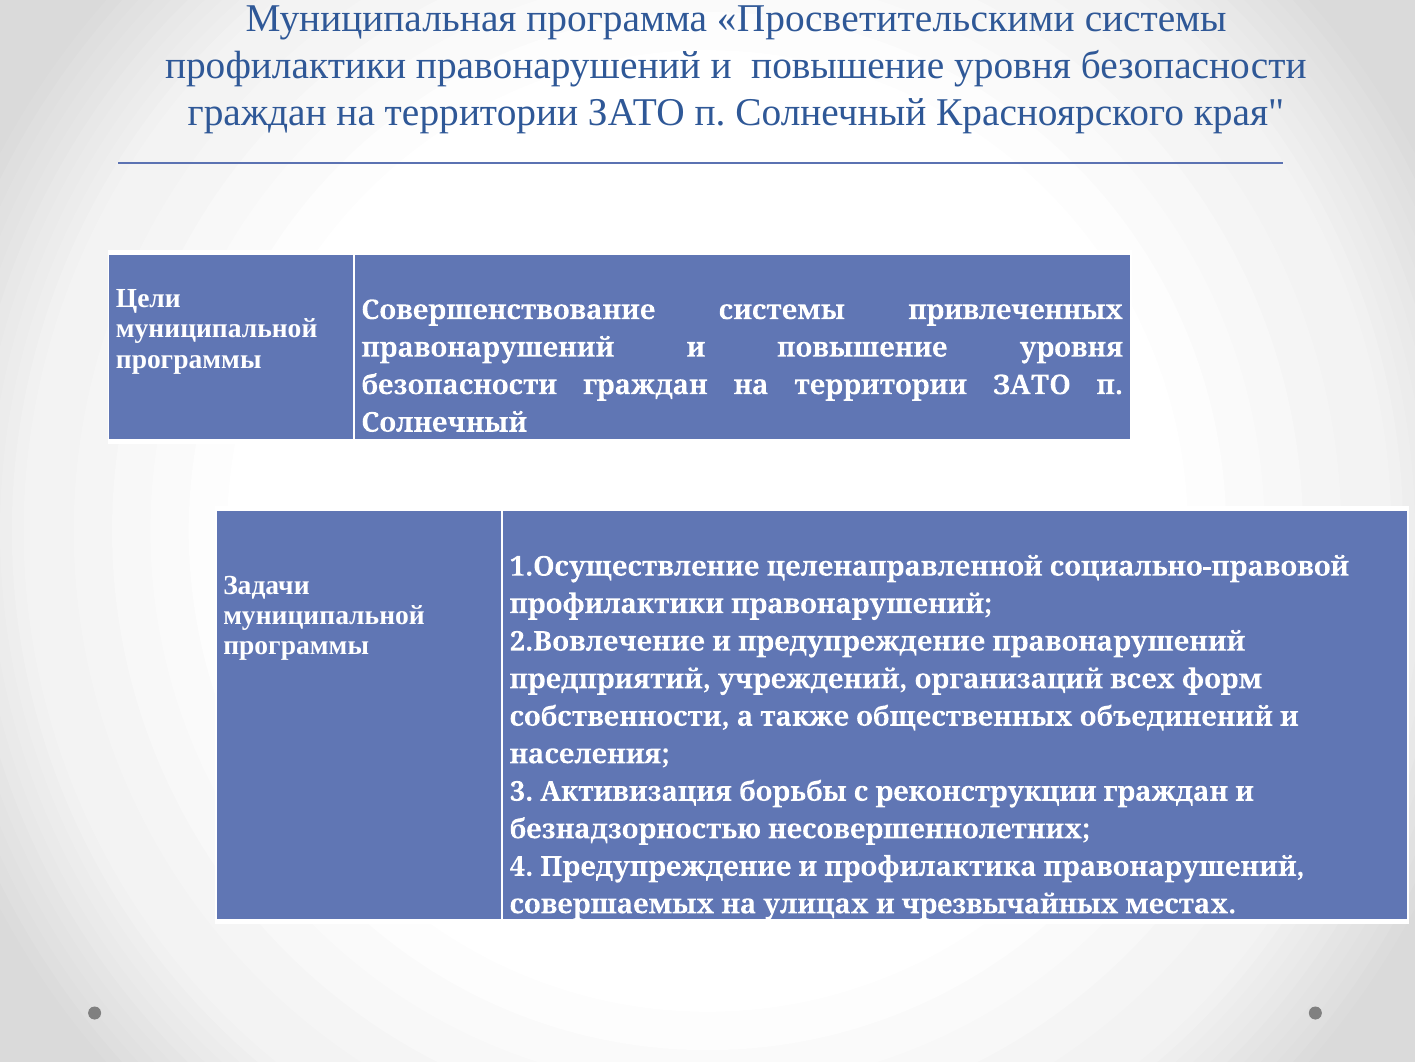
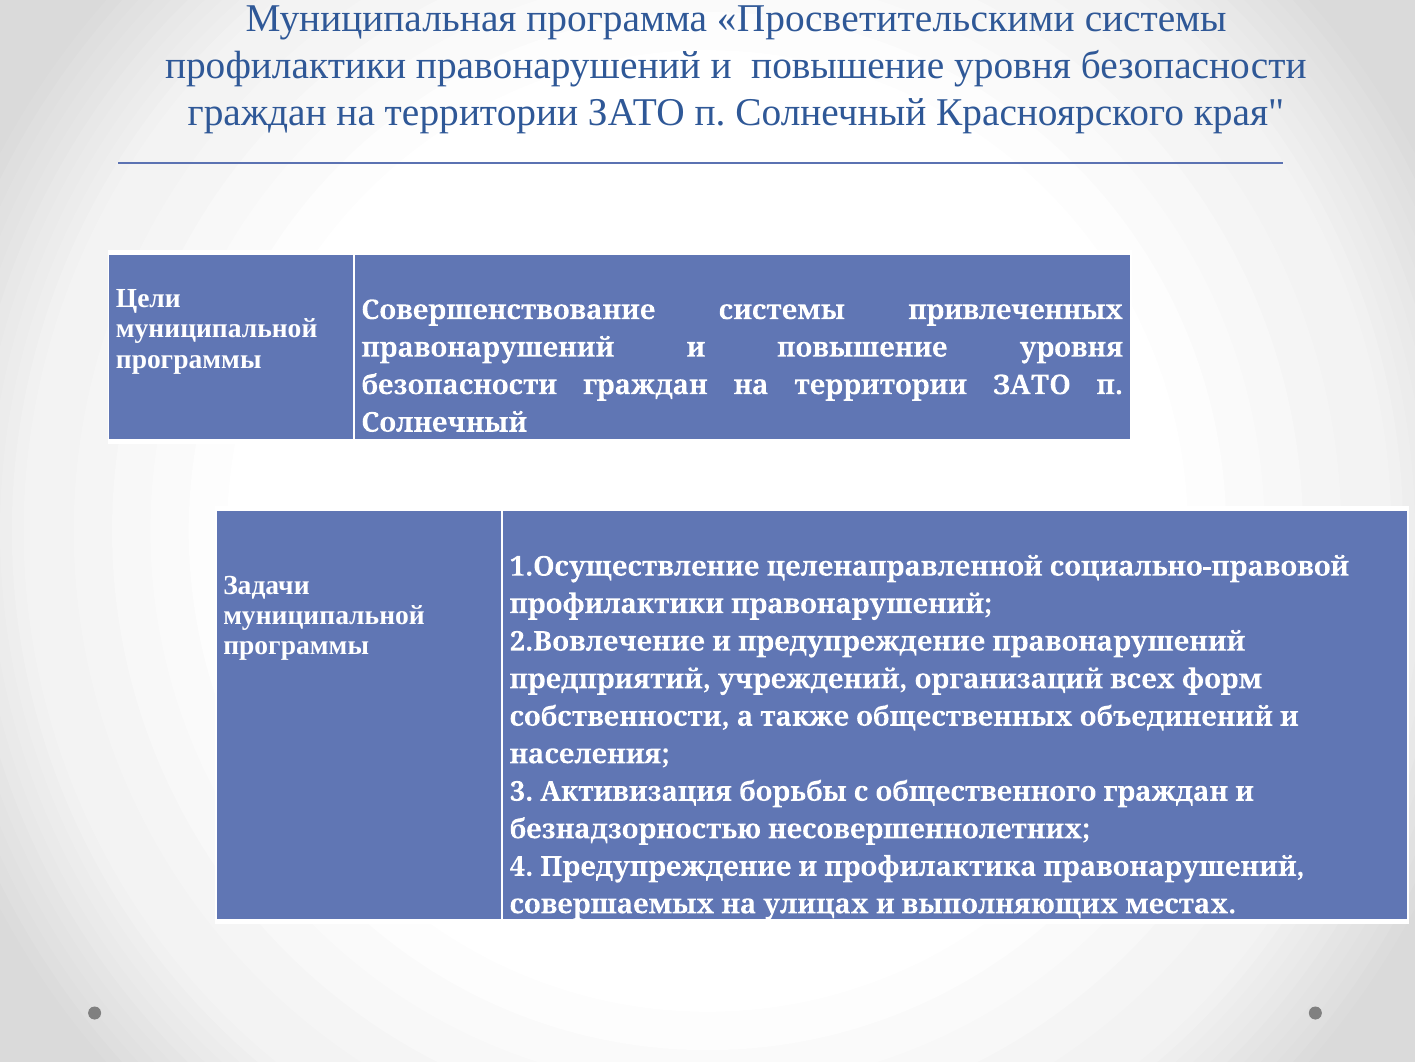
реконструкции: реконструкции -> общественного
чрезвычайных: чрезвычайных -> выполняющих
